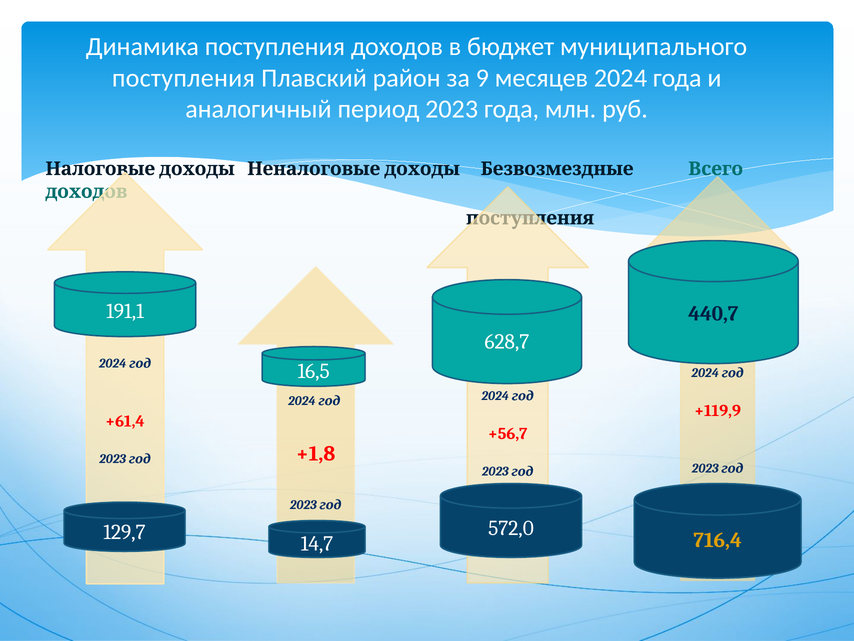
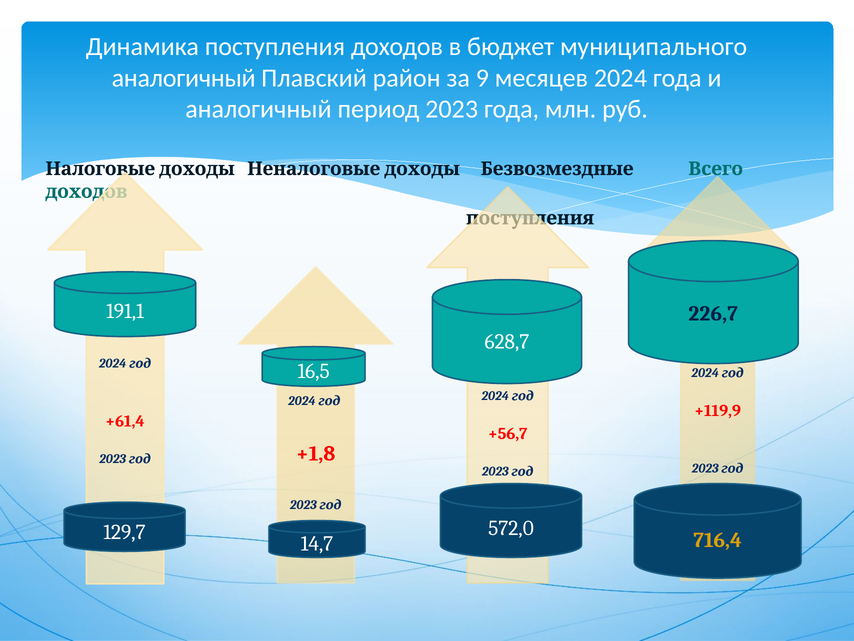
поступления at (183, 78): поступления -> аналогичный
440,7: 440,7 -> 226,7
